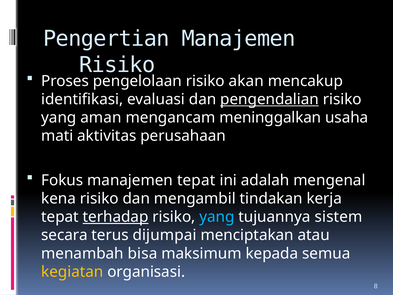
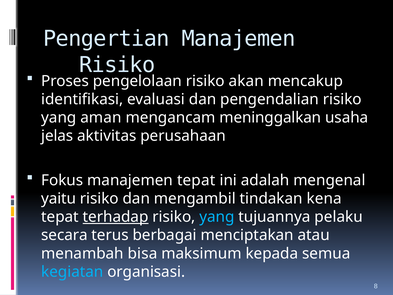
pengendalian underline: present -> none
mati: mati -> jelas
kena: kena -> yaitu
kerja: kerja -> kena
sistem: sistem -> pelaku
dijumpai: dijumpai -> berbagai
kegiatan colour: yellow -> light blue
